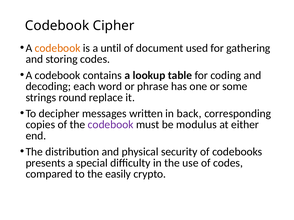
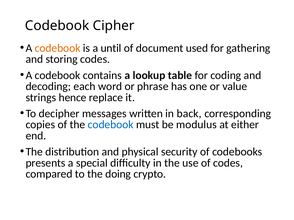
some: some -> value
round: round -> hence
codebook at (111, 125) colour: purple -> blue
easily: easily -> doing
